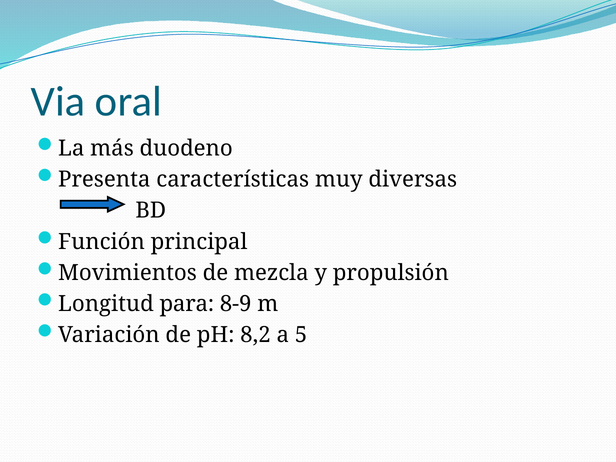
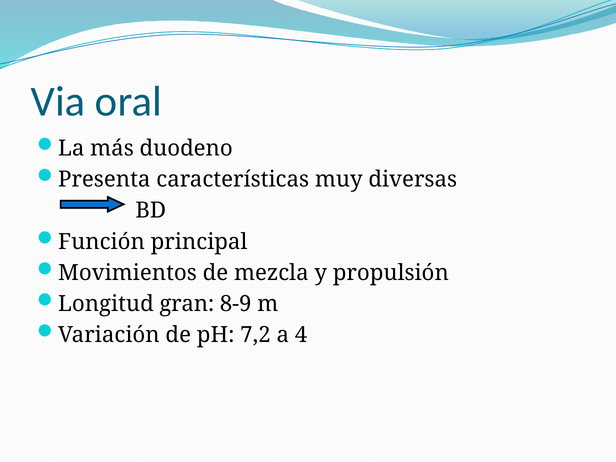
para: para -> gran
8,2: 8,2 -> 7,2
5: 5 -> 4
